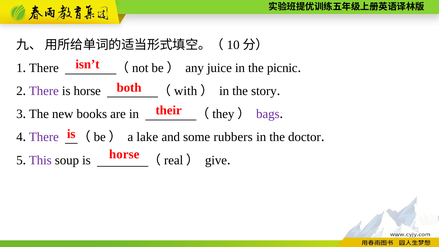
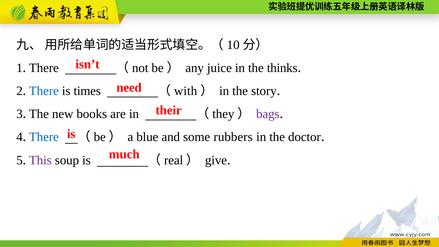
picnic: picnic -> thinks
both: both -> need
There at (44, 91) colour: purple -> blue
horse at (87, 91): horse -> times
There at (44, 137) colour: purple -> blue
lake: lake -> blue
horse at (124, 154): horse -> much
